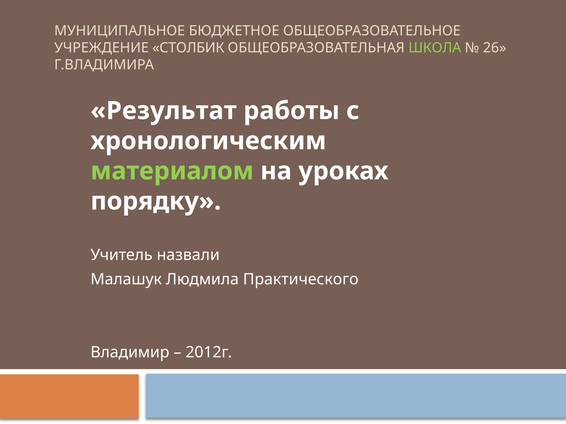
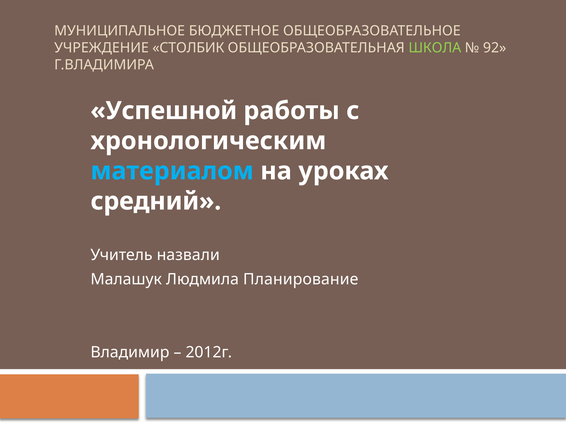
26: 26 -> 92
Результат: Результат -> Успешной
материалом colour: light green -> light blue
порядку: порядку -> средний
Практического: Практического -> Планирование
